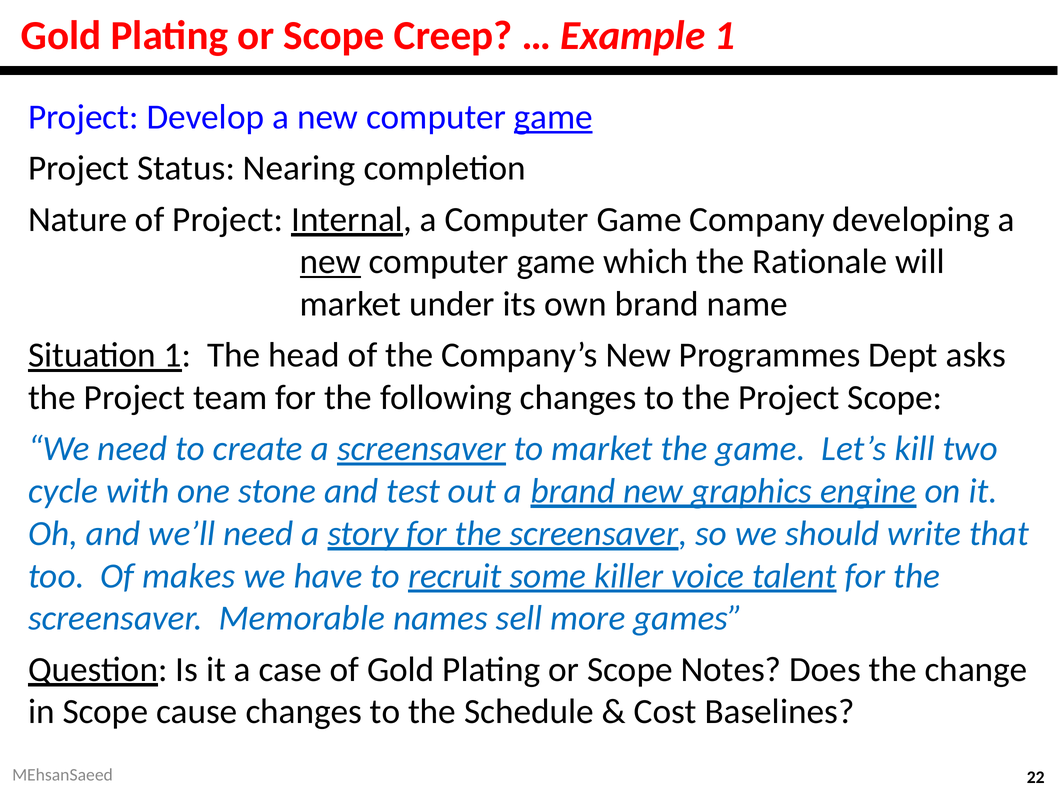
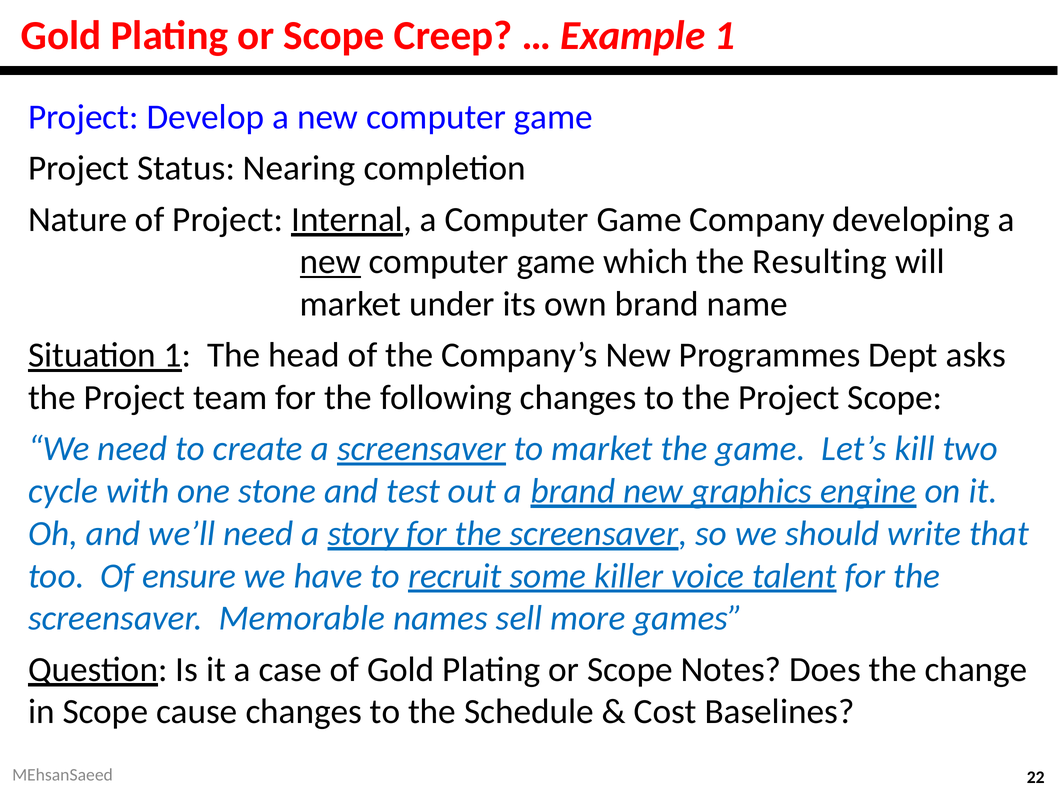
game at (553, 117) underline: present -> none
Rationale: Rationale -> Resulting
makes: makes -> ensure
